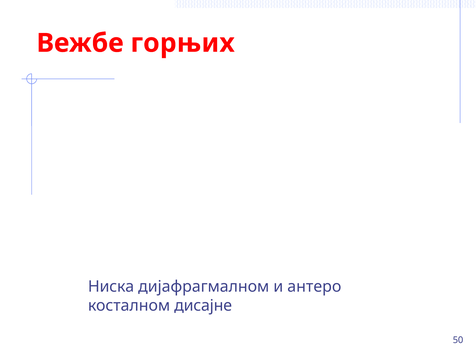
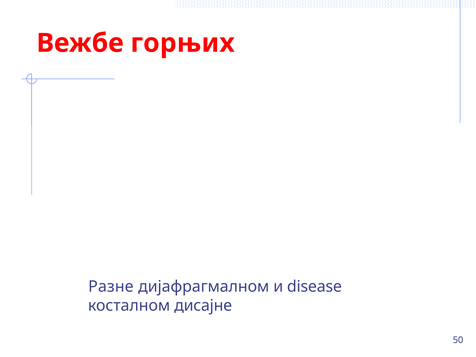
Ниска: Ниска -> Разне
антеро: антеро -> disease
